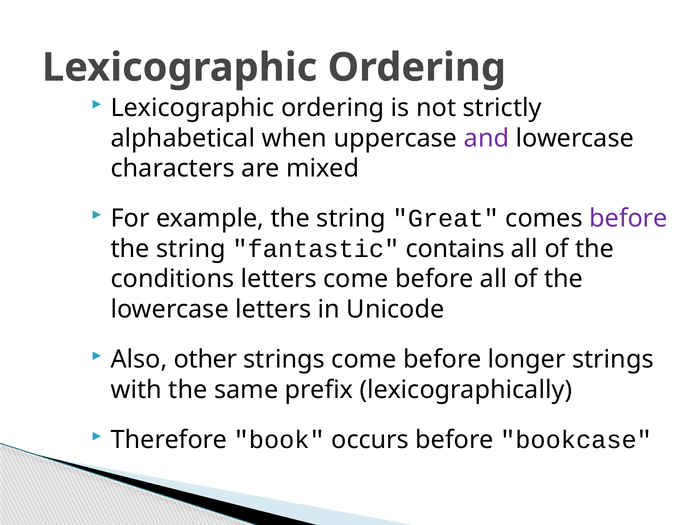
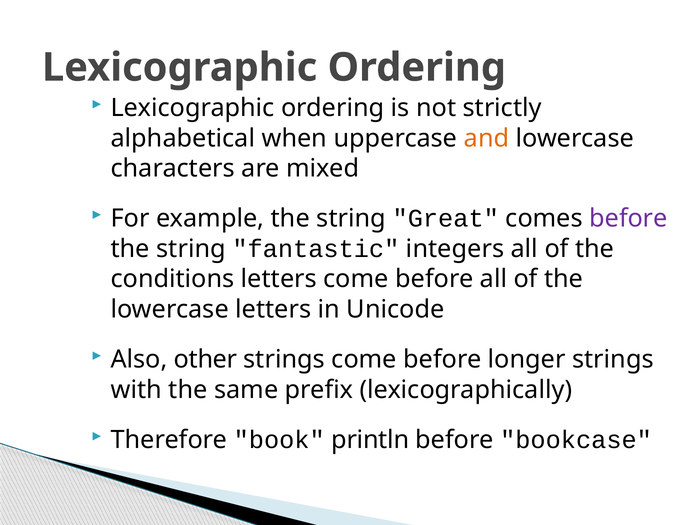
and colour: purple -> orange
contains: contains -> integers
occurs: occurs -> println
